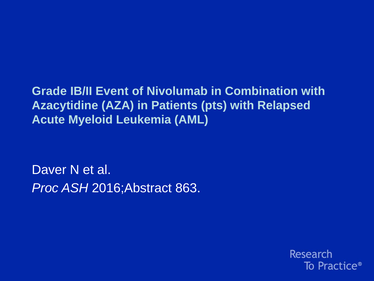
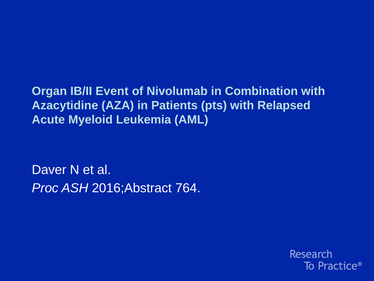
Grade: Grade -> Organ
863: 863 -> 764
